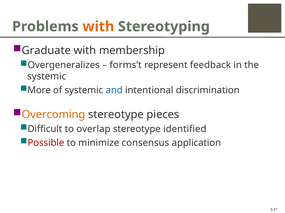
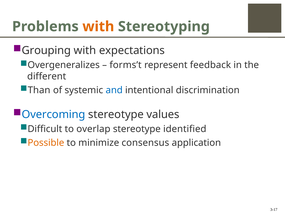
Graduate: Graduate -> Grouping
membership: membership -> expectations
systemic at (47, 77): systemic -> different
More: More -> Than
Overcoming colour: orange -> blue
pieces: pieces -> values
Possible colour: red -> orange
